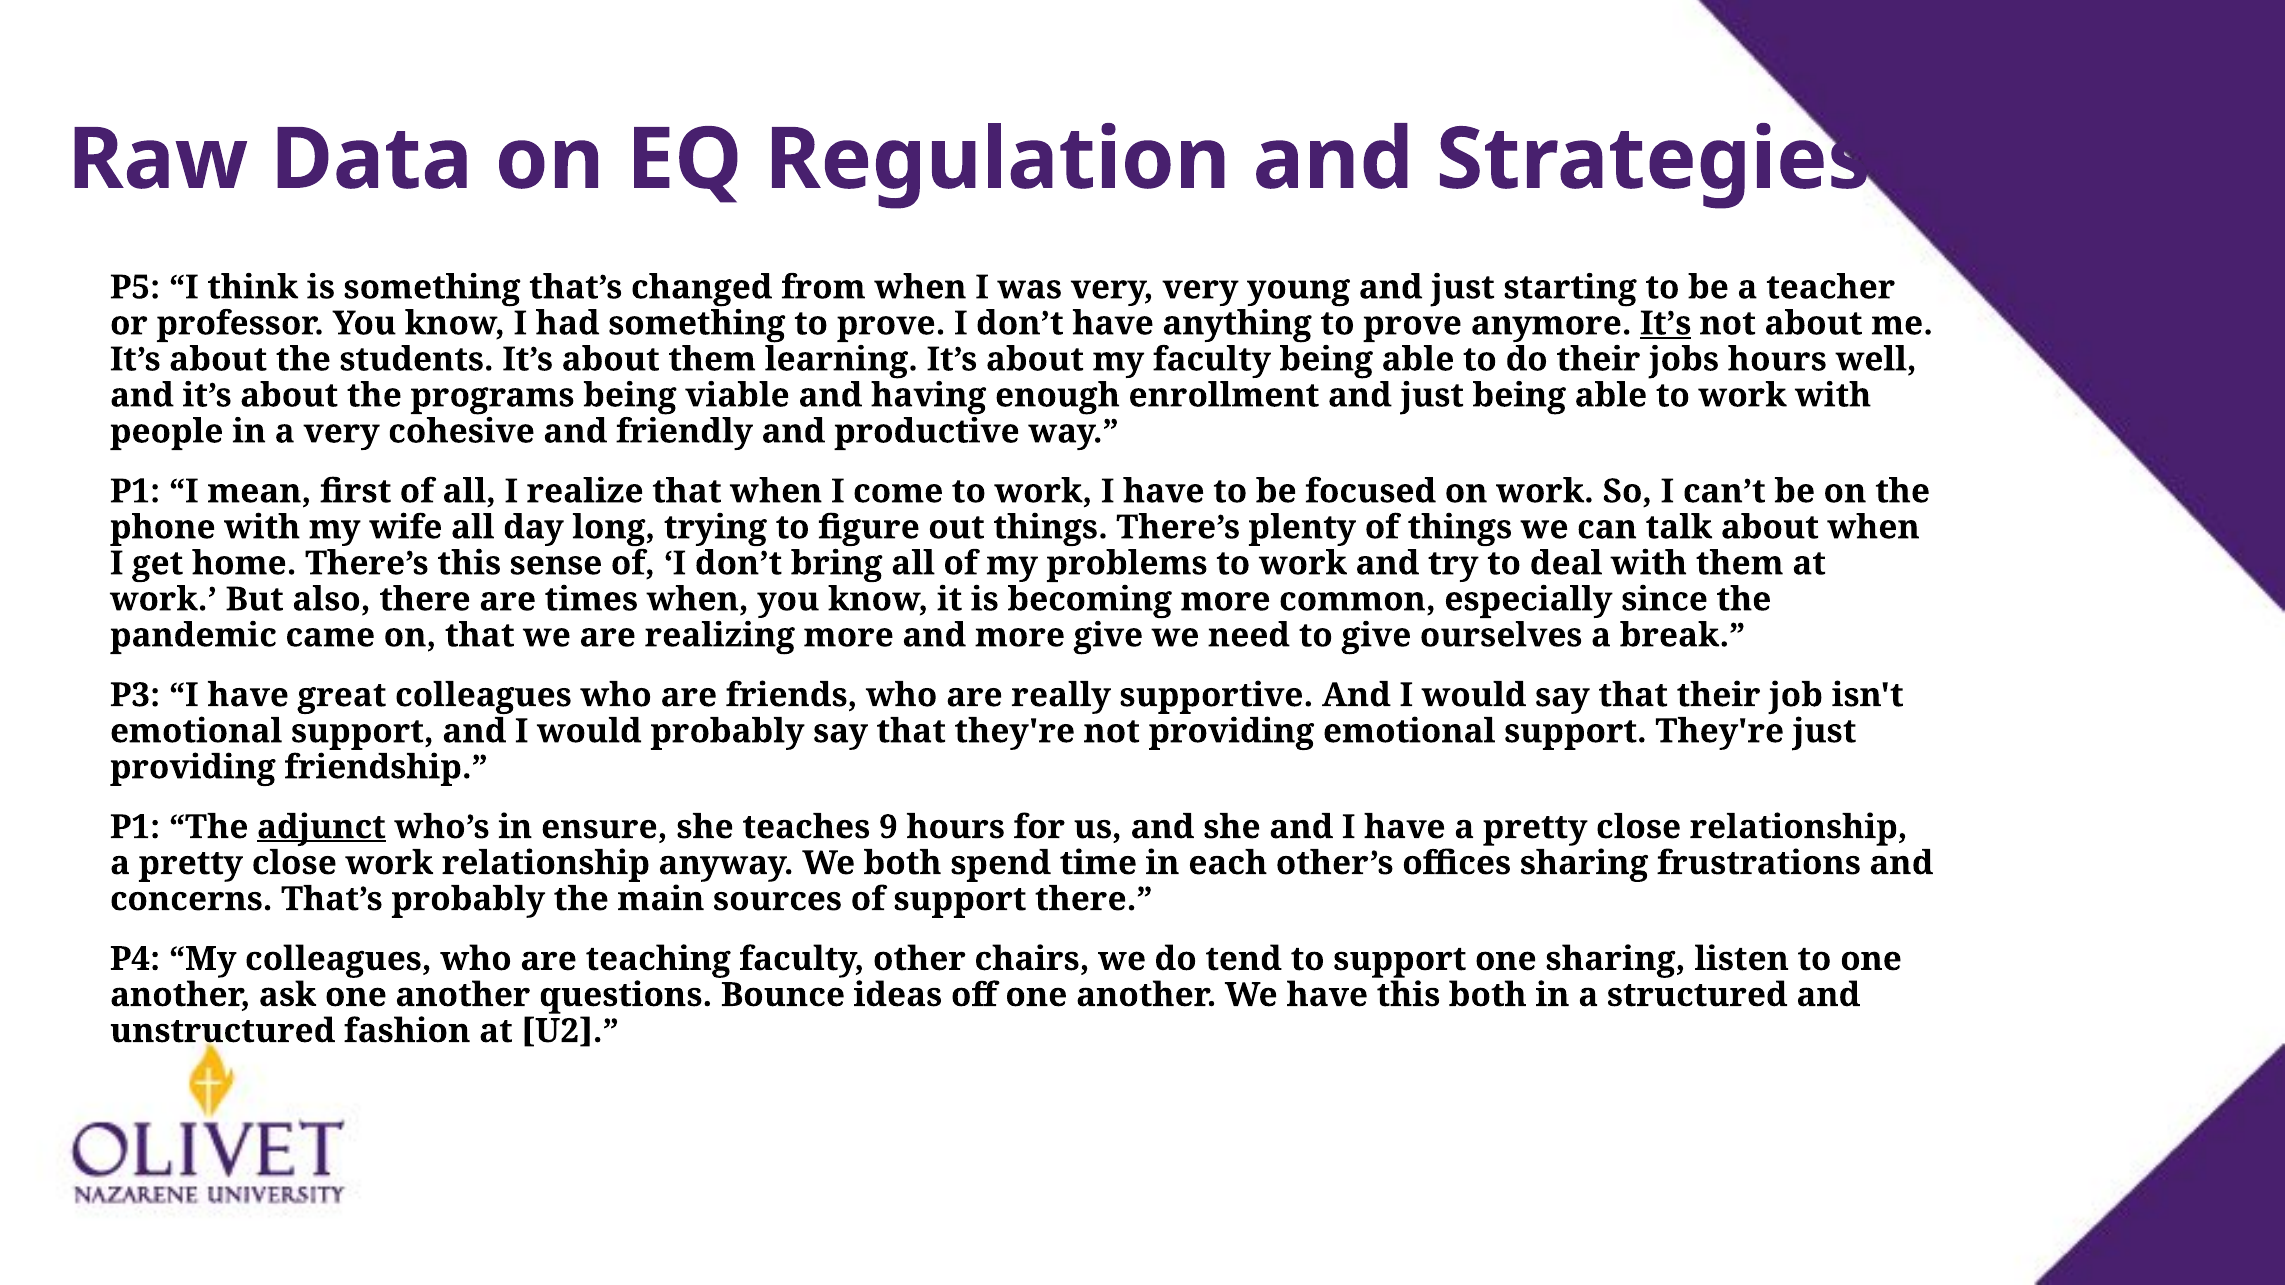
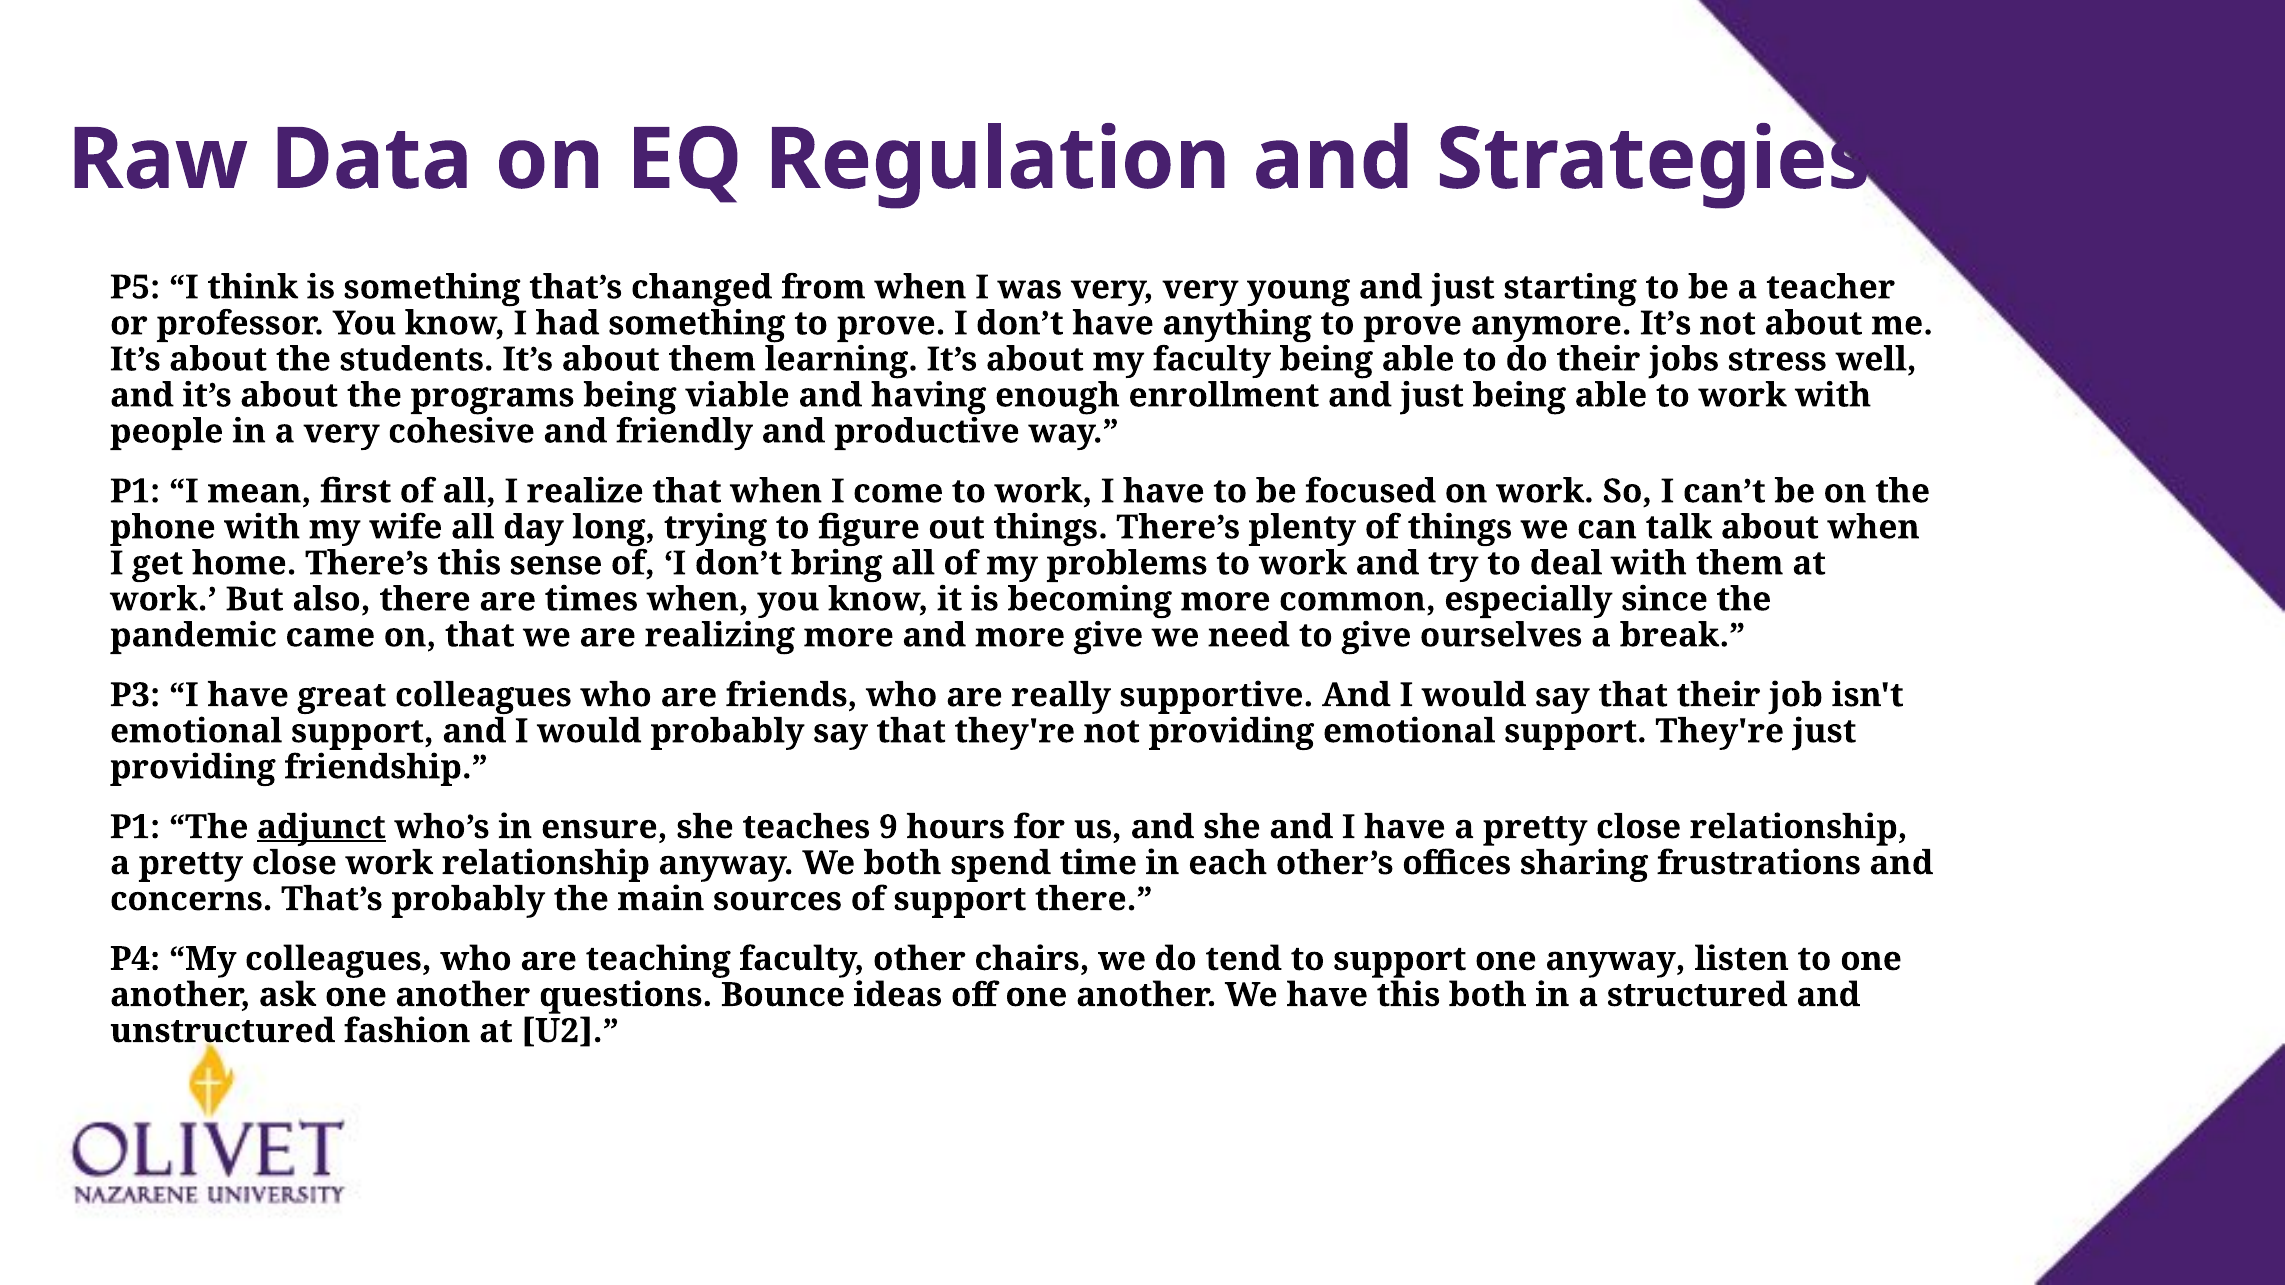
It’s at (1666, 324) underline: present -> none
jobs hours: hours -> stress
one sharing: sharing -> anyway
